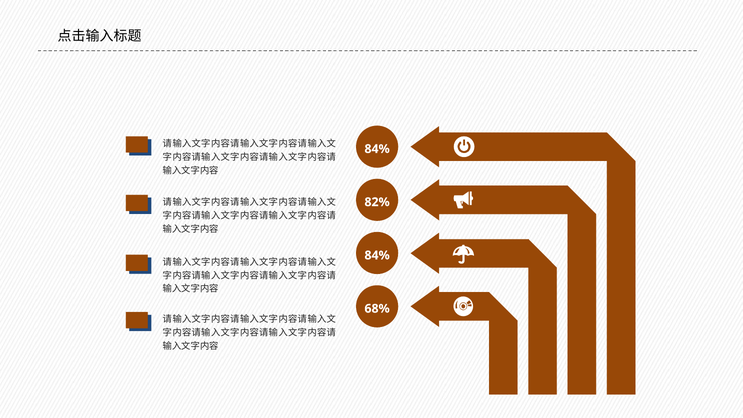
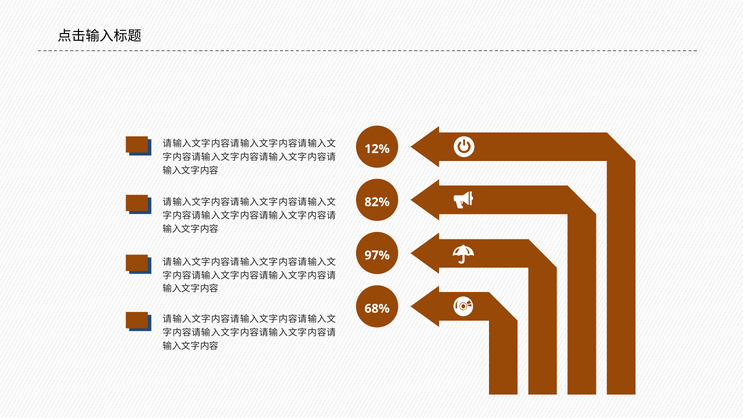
84% at (377, 149): 84% -> 12%
84% at (377, 255): 84% -> 97%
